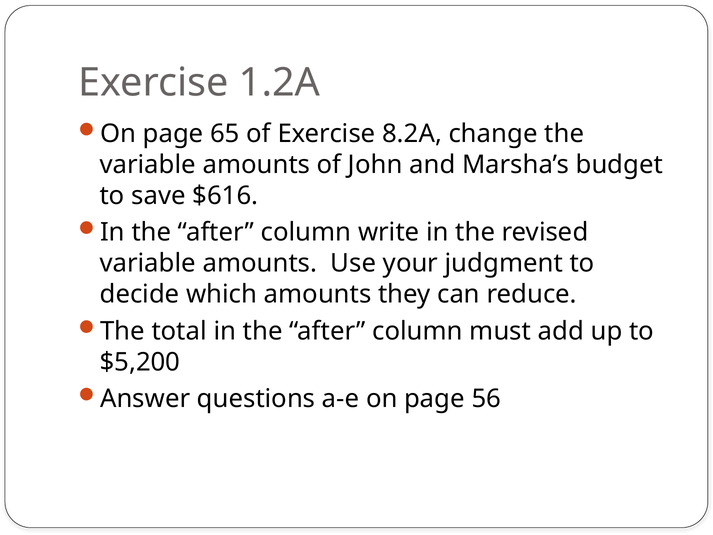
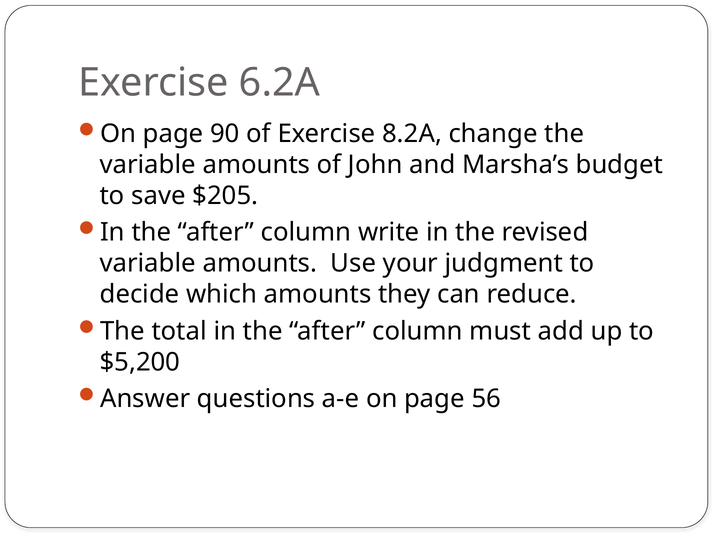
1.2A: 1.2A -> 6.2A
65: 65 -> 90
$616: $616 -> $205
